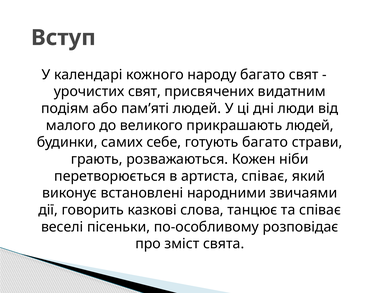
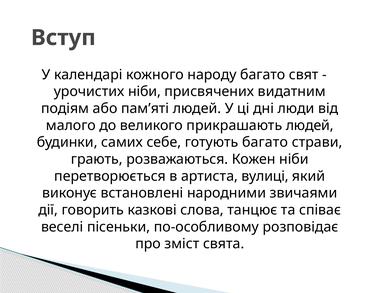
урочистих свят: свят -> ніби
артиста співає: співає -> вулиці
